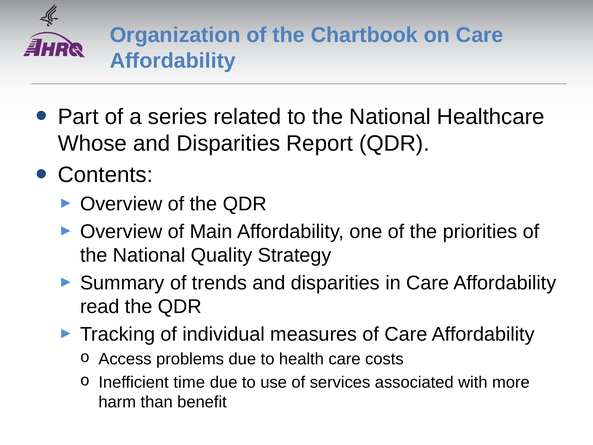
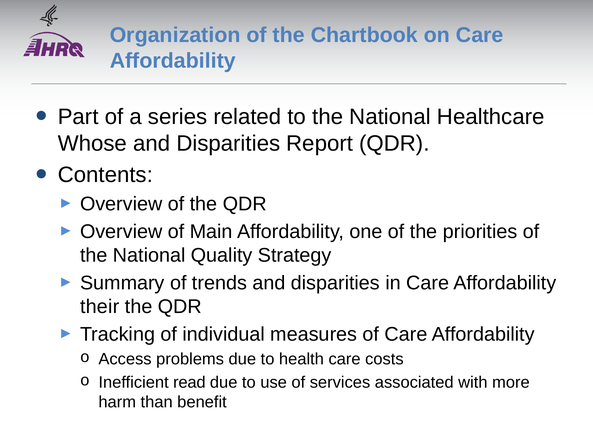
read: read -> their
time: time -> read
